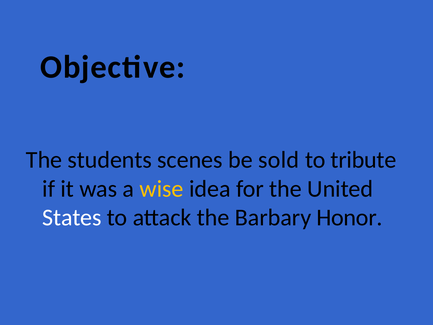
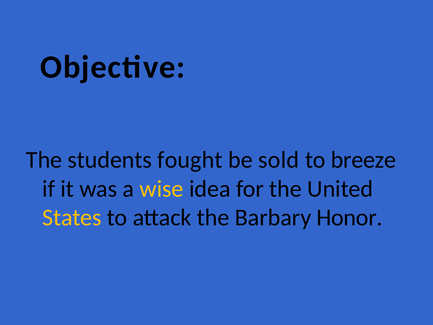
scenes: scenes -> fought
tribute: tribute -> breeze
States colour: white -> yellow
